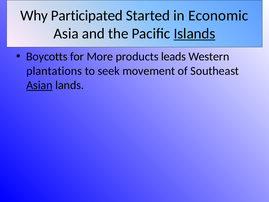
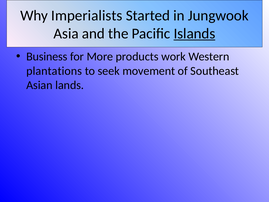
Participated: Participated -> Imperialists
Economic: Economic -> Jungwook
Boycotts: Boycotts -> Business
leads: leads -> work
Asian underline: present -> none
